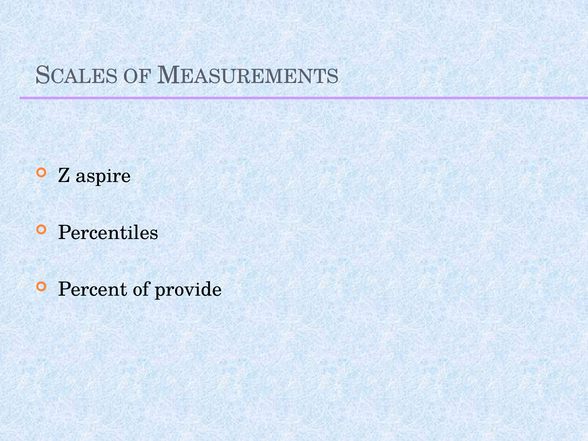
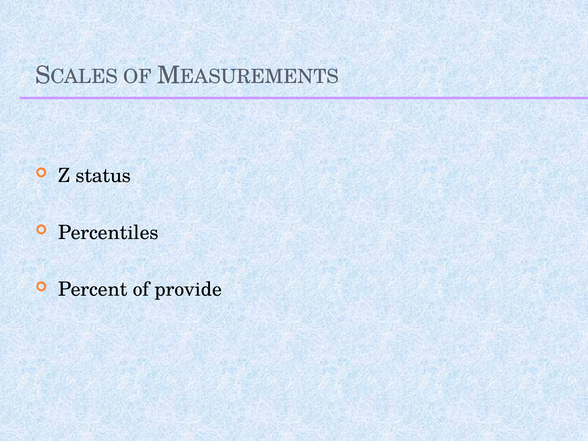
aspire: aspire -> status
